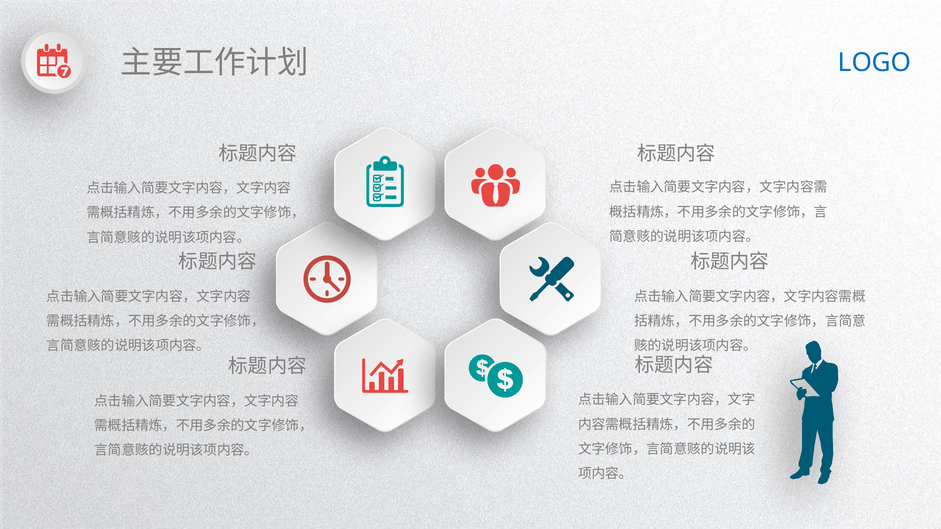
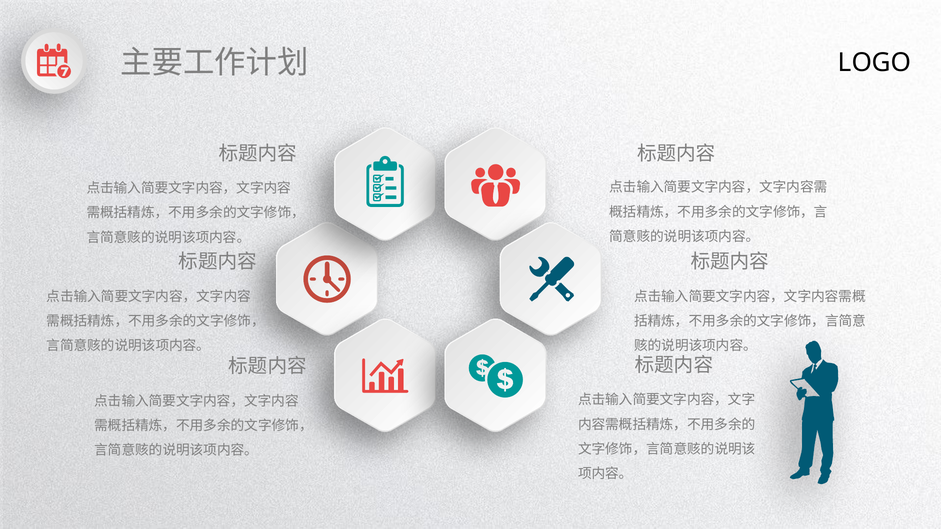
LOGO colour: blue -> black
